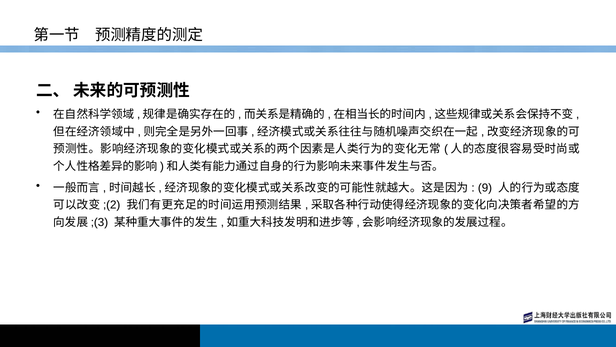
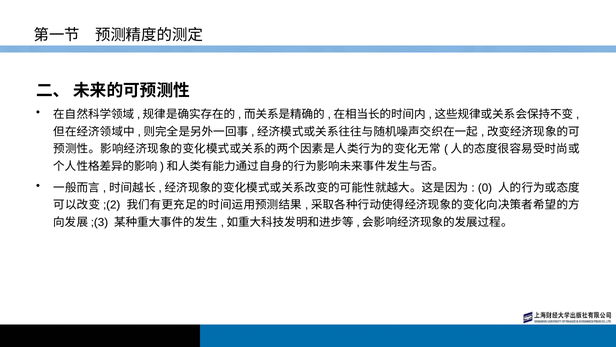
9: 9 -> 0
